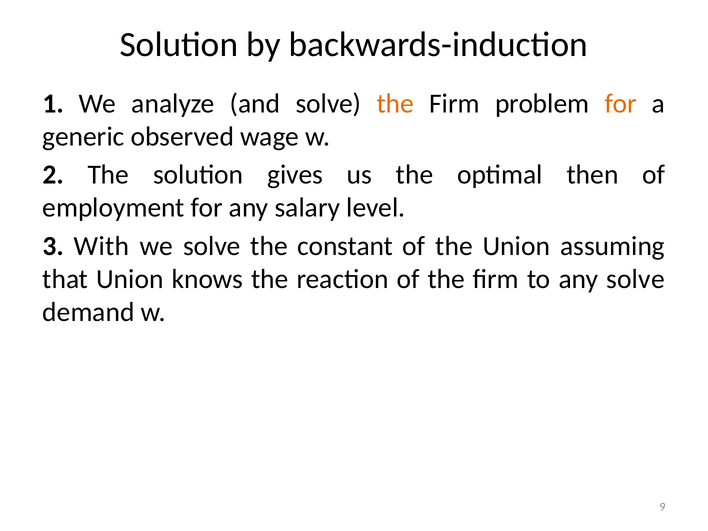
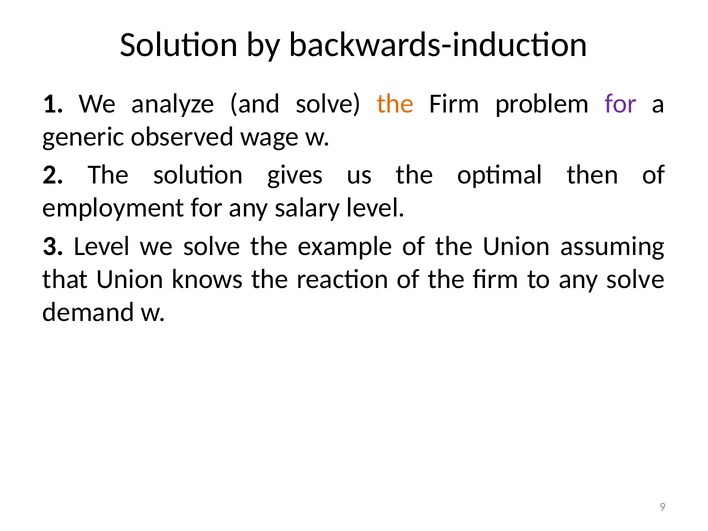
for at (621, 103) colour: orange -> purple
3 With: With -> Level
constant: constant -> example
